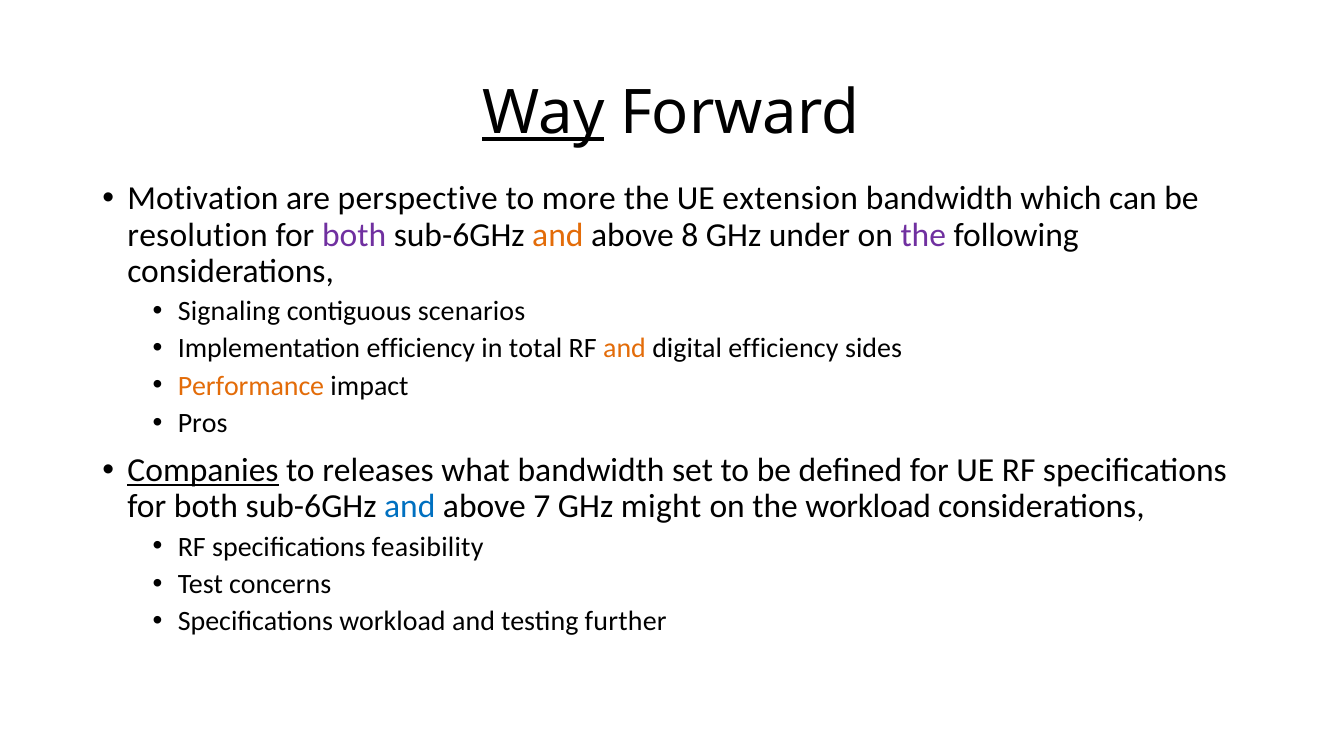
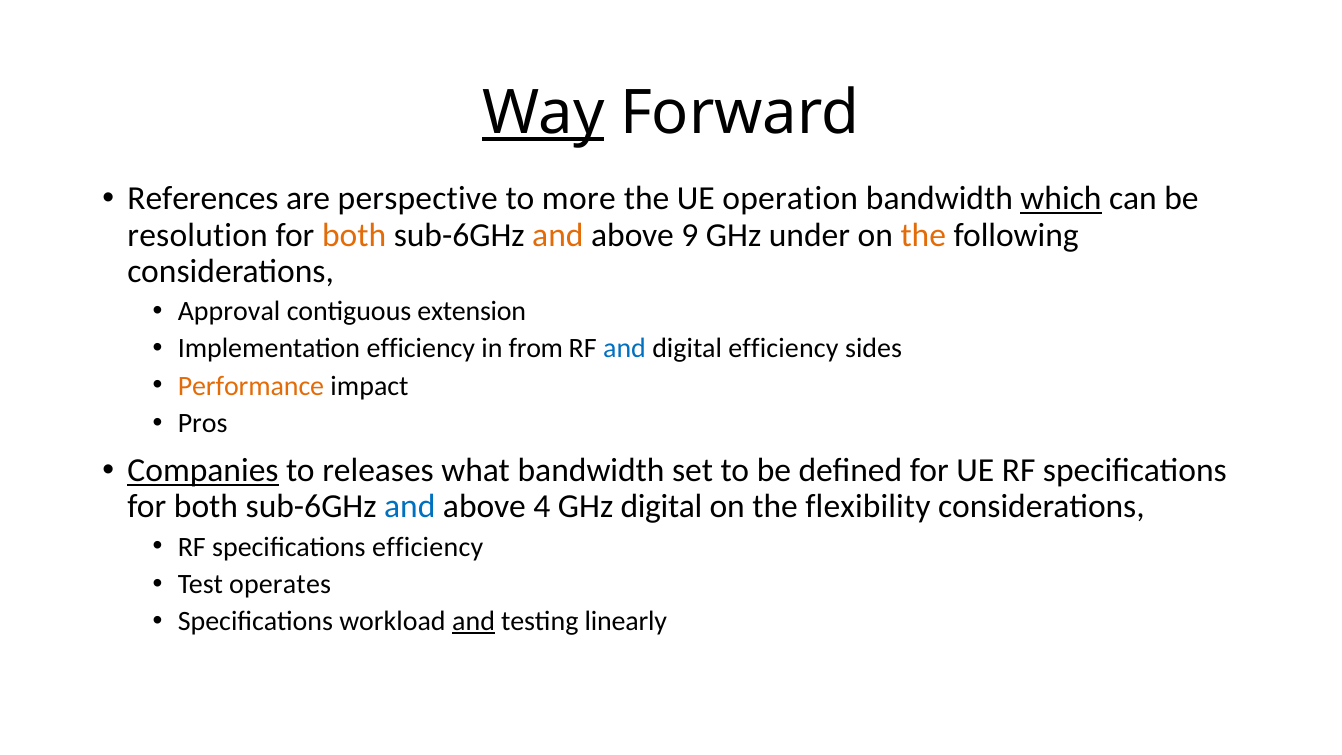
Motivation: Motivation -> References
extension: extension -> operation
which underline: none -> present
both at (354, 235) colour: purple -> orange
8: 8 -> 9
the at (923, 235) colour: purple -> orange
Signaling: Signaling -> Approval
scenarios: scenarios -> extension
total: total -> from
and at (625, 349) colour: orange -> blue
7: 7 -> 4
GHz might: might -> digital
the workload: workload -> flexibility
specifications feasibility: feasibility -> efficiency
concerns: concerns -> operates
and at (474, 621) underline: none -> present
further: further -> linearly
